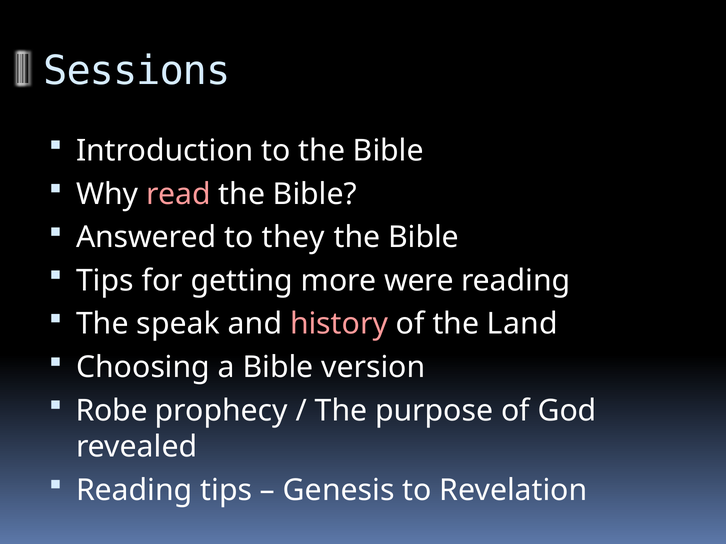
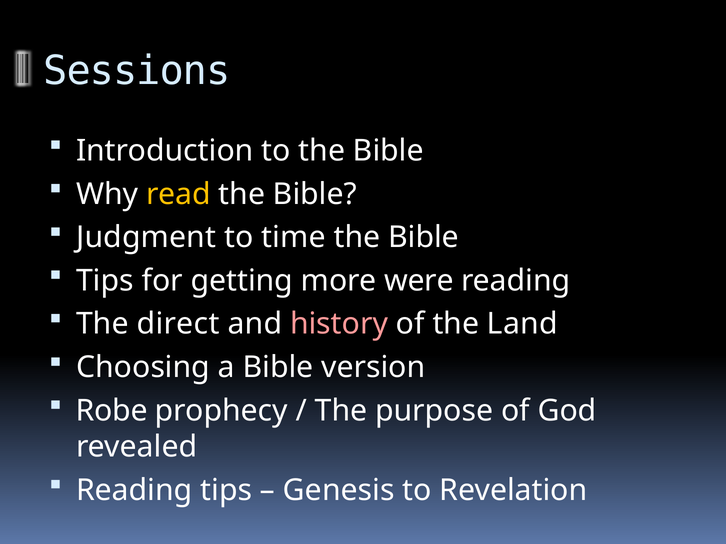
read colour: pink -> yellow
Answered: Answered -> Judgment
they: they -> time
speak: speak -> direct
